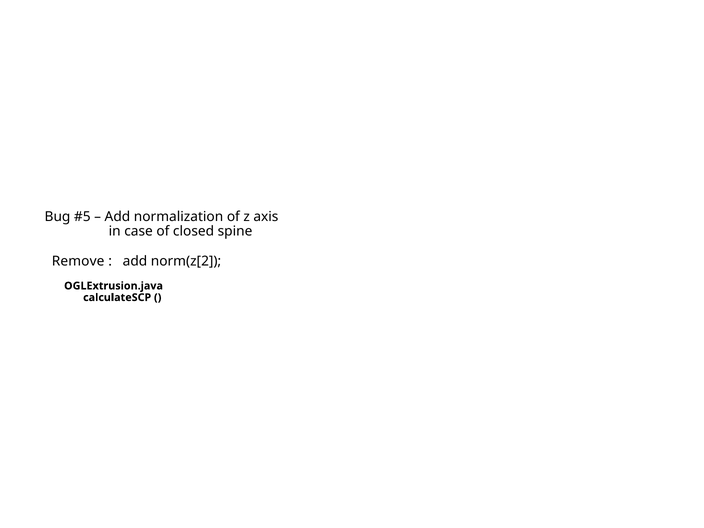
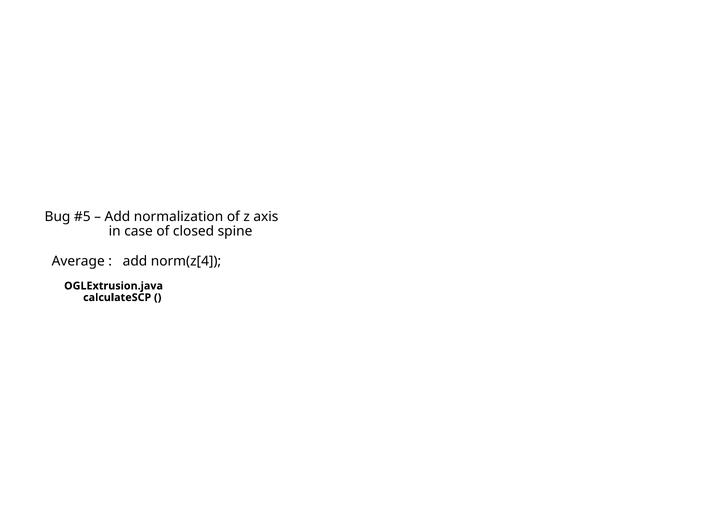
Remove: Remove -> Average
norm(z[2: norm(z[2 -> norm(z[4
